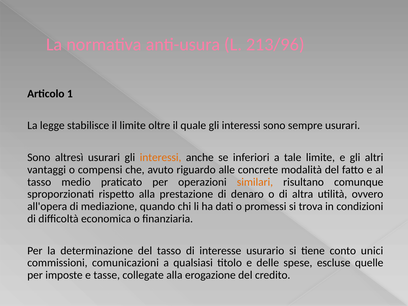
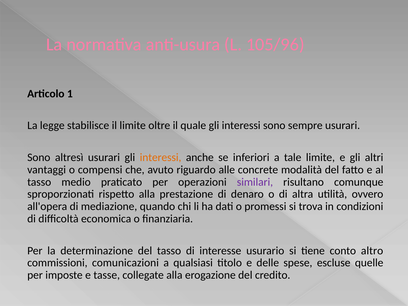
213/96: 213/96 -> 105/96
similari colour: orange -> purple
unici: unici -> altro
